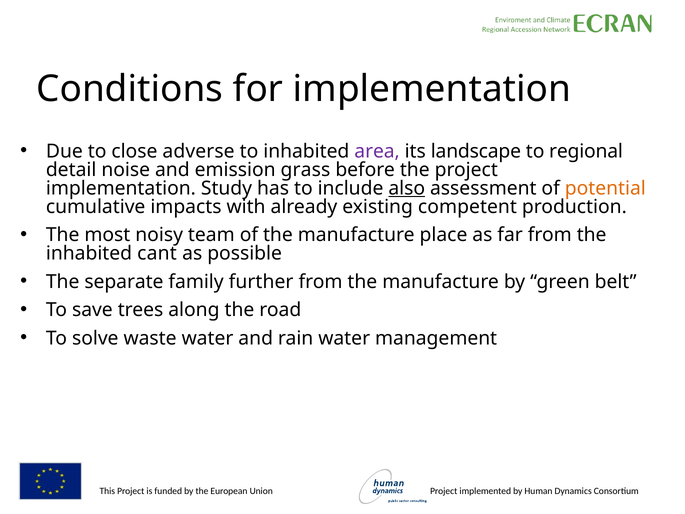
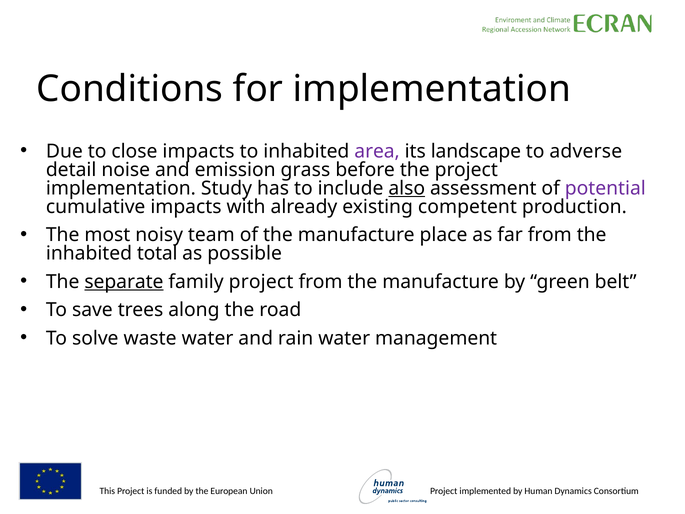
close adverse: adverse -> impacts
regional: regional -> adverse
potential colour: orange -> purple
cant: cant -> total
separate underline: none -> present
family further: further -> project
